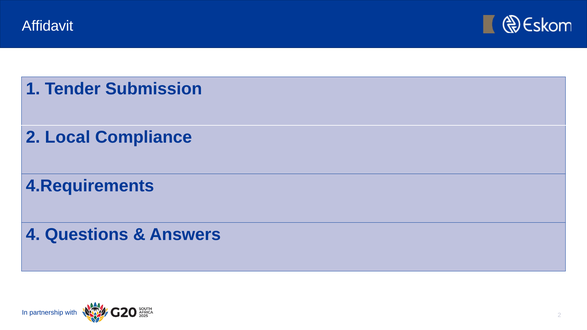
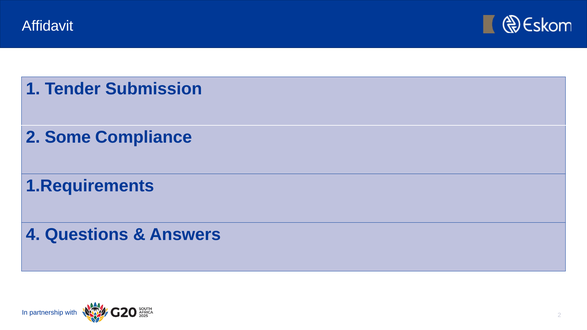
Local: Local -> Some
4.Requirements: 4.Requirements -> 1.Requirements
